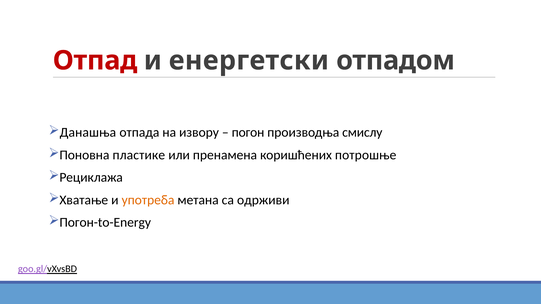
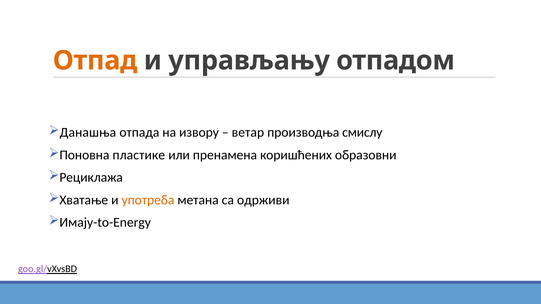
Отпад colour: red -> orange
енергетски: енергетски -> управљању
погон: погон -> ветар
потрошње: потрошње -> образовни
Погон-to-Energy: Погон-to-Energy -> Имају-to-Energy
